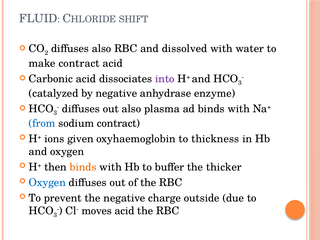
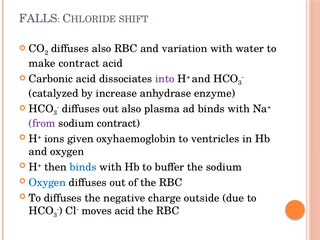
FLUID: FLUID -> FALLS
dissolved: dissolved -> variation
by negative: negative -> increase
from colour: blue -> purple
thickness: thickness -> ventricles
binds at (83, 167) colour: orange -> blue
the thicker: thicker -> sodium
To prevent: prevent -> diffuses
